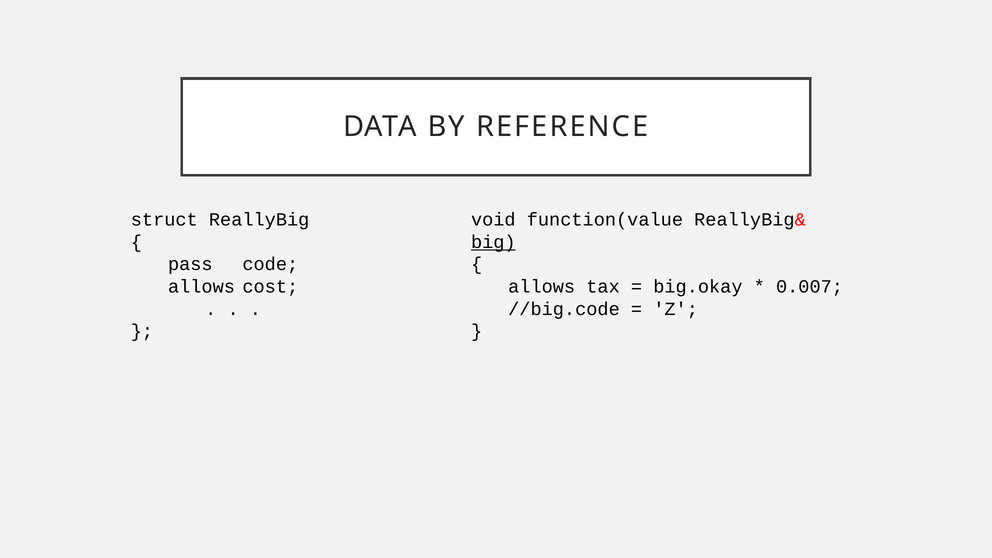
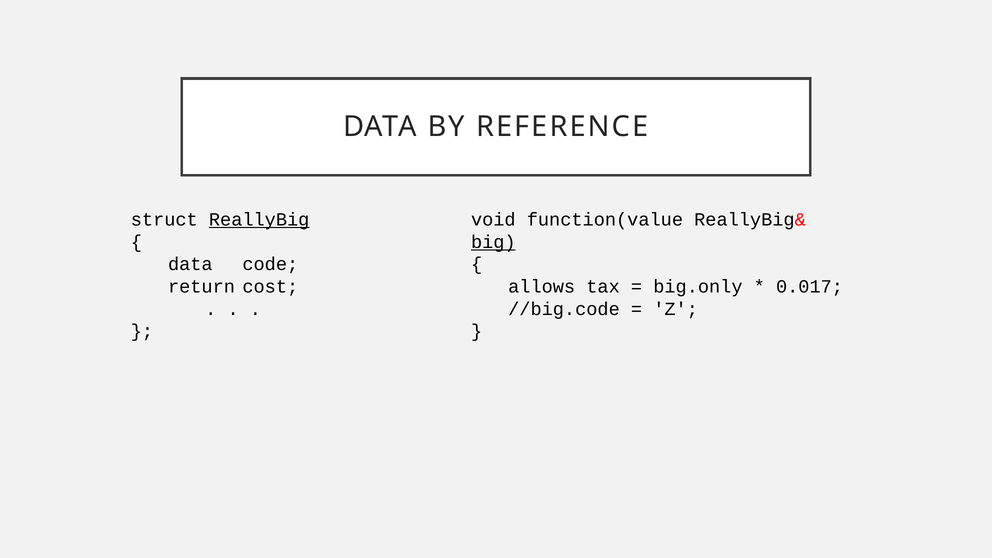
ReallyBig underline: none -> present
pass at (190, 264): pass -> data
allows at (201, 287): allows -> return
big.okay: big.okay -> big.only
0.007: 0.007 -> 0.017
